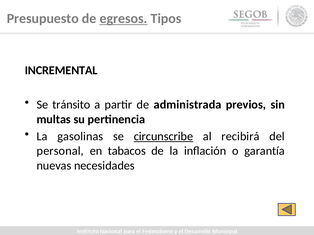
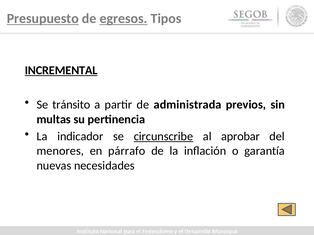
Presupuesto underline: none -> present
INCREMENTAL underline: none -> present
gasolinas: gasolinas -> indicador
recibirá: recibirá -> aprobar
personal: personal -> menores
tabacos: tabacos -> párrafo
